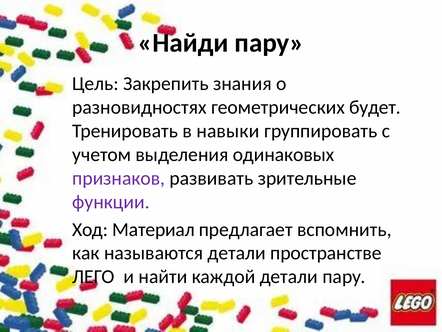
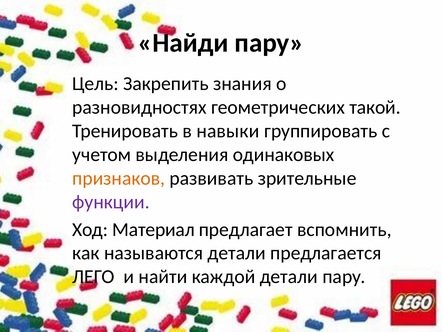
будет: будет -> такой
признаков colour: purple -> orange
пространстве: пространстве -> предлагается
